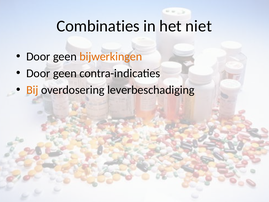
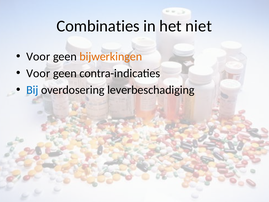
Door at (38, 56): Door -> Voor
Door at (38, 73): Door -> Voor
Bij colour: orange -> blue
